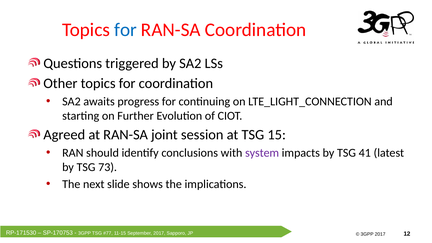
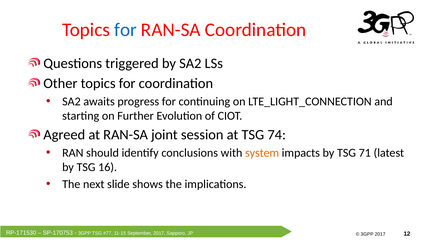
15: 15 -> 74
system colour: purple -> orange
41: 41 -> 71
73: 73 -> 16
